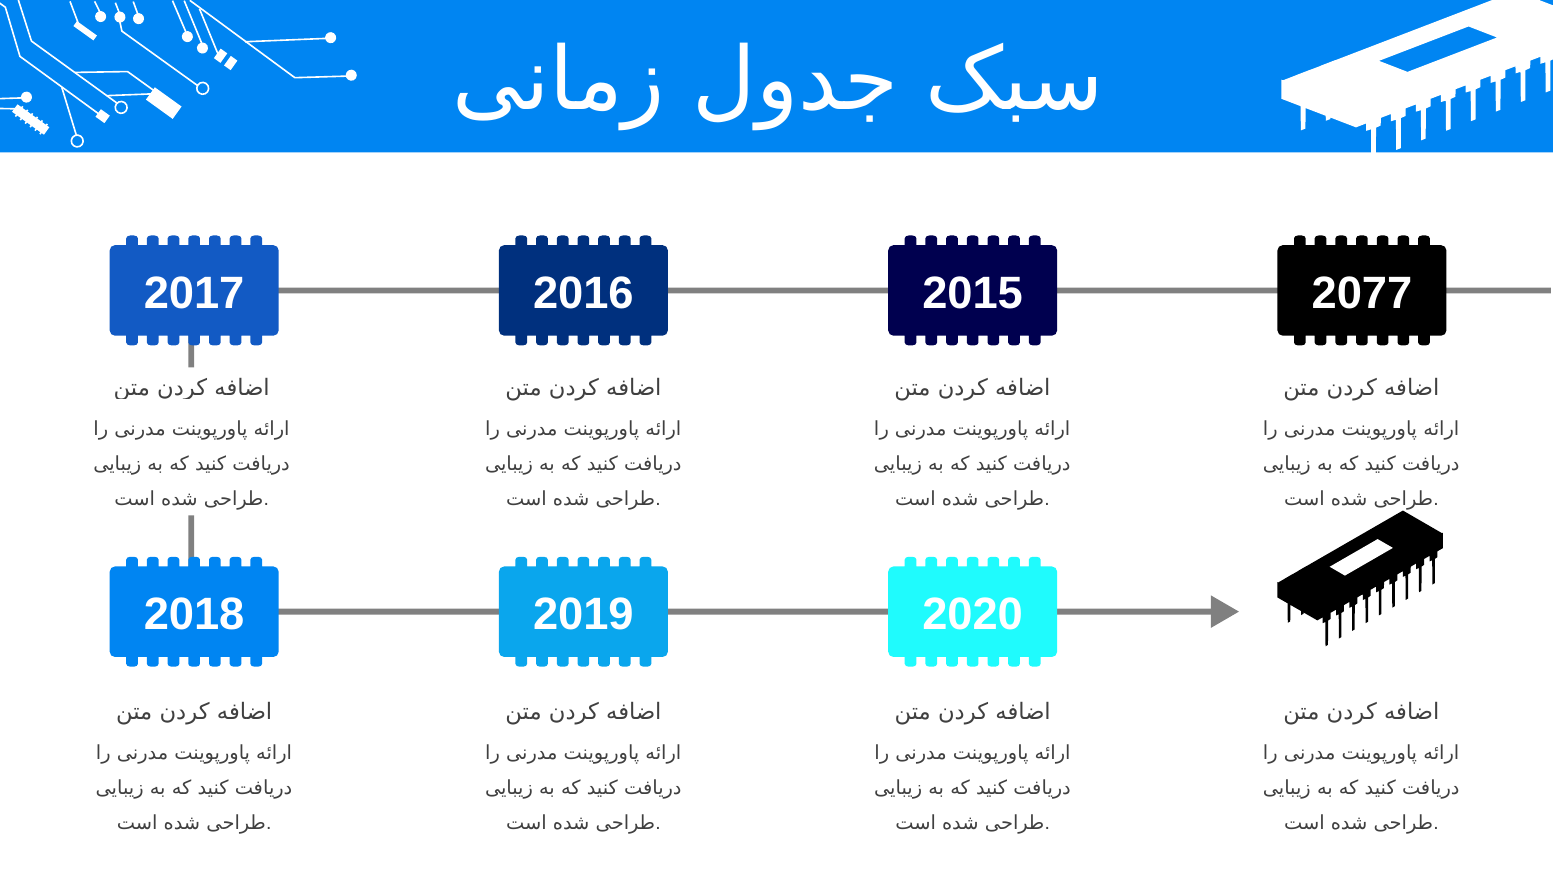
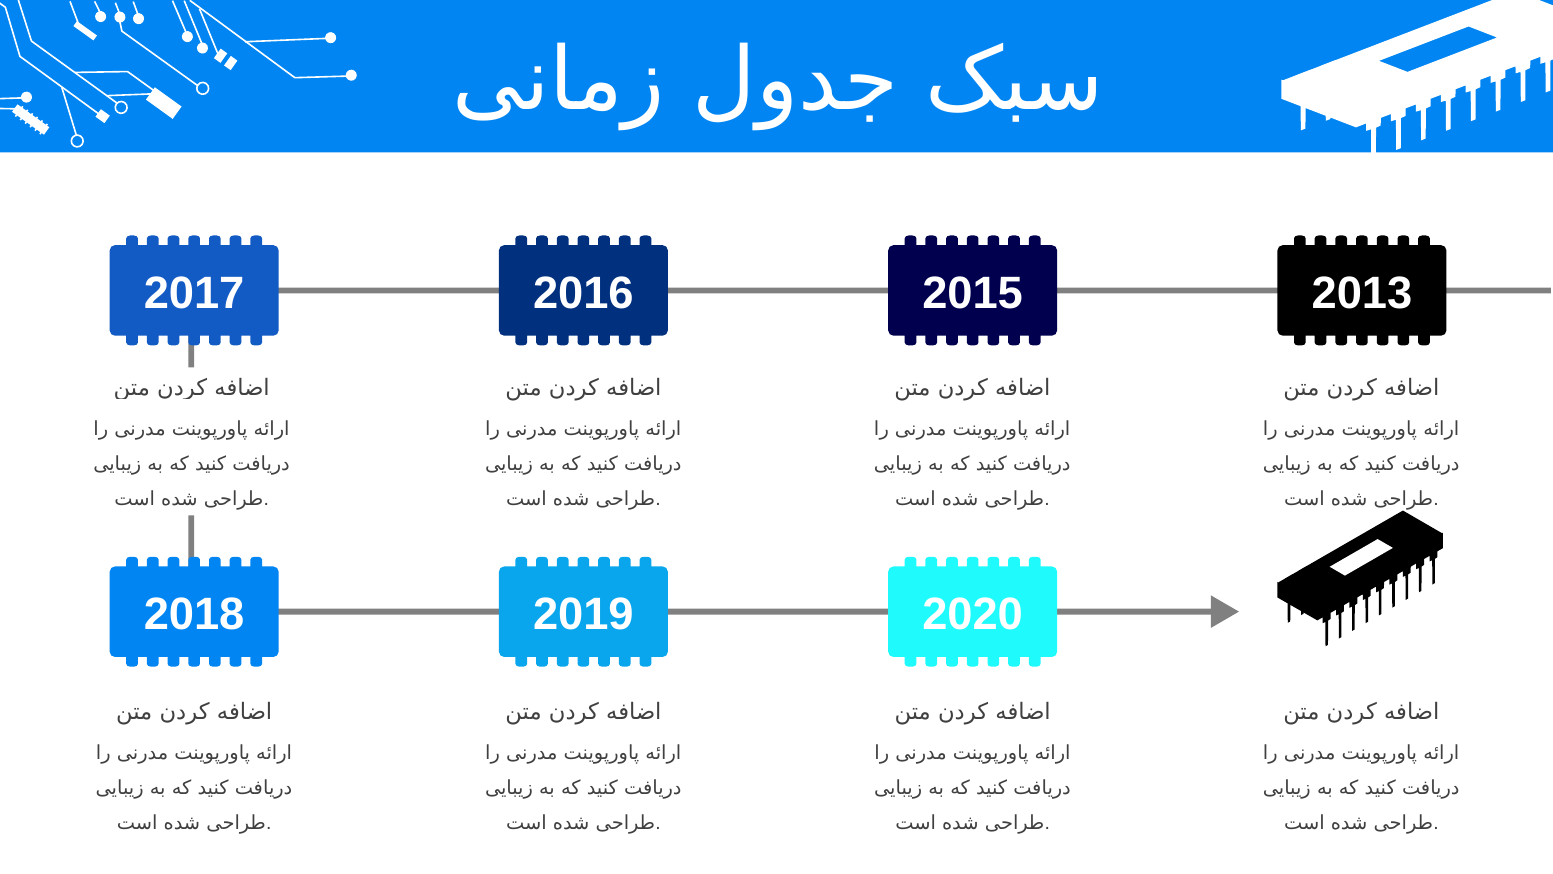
2077: 2077 -> 2013
